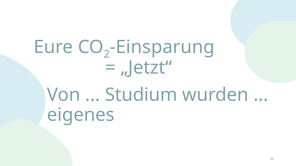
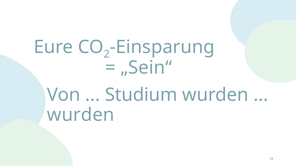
„Jetzt“: „Jetzt“ -> „Sein“
eigenes at (81, 115): eigenes -> wurden
